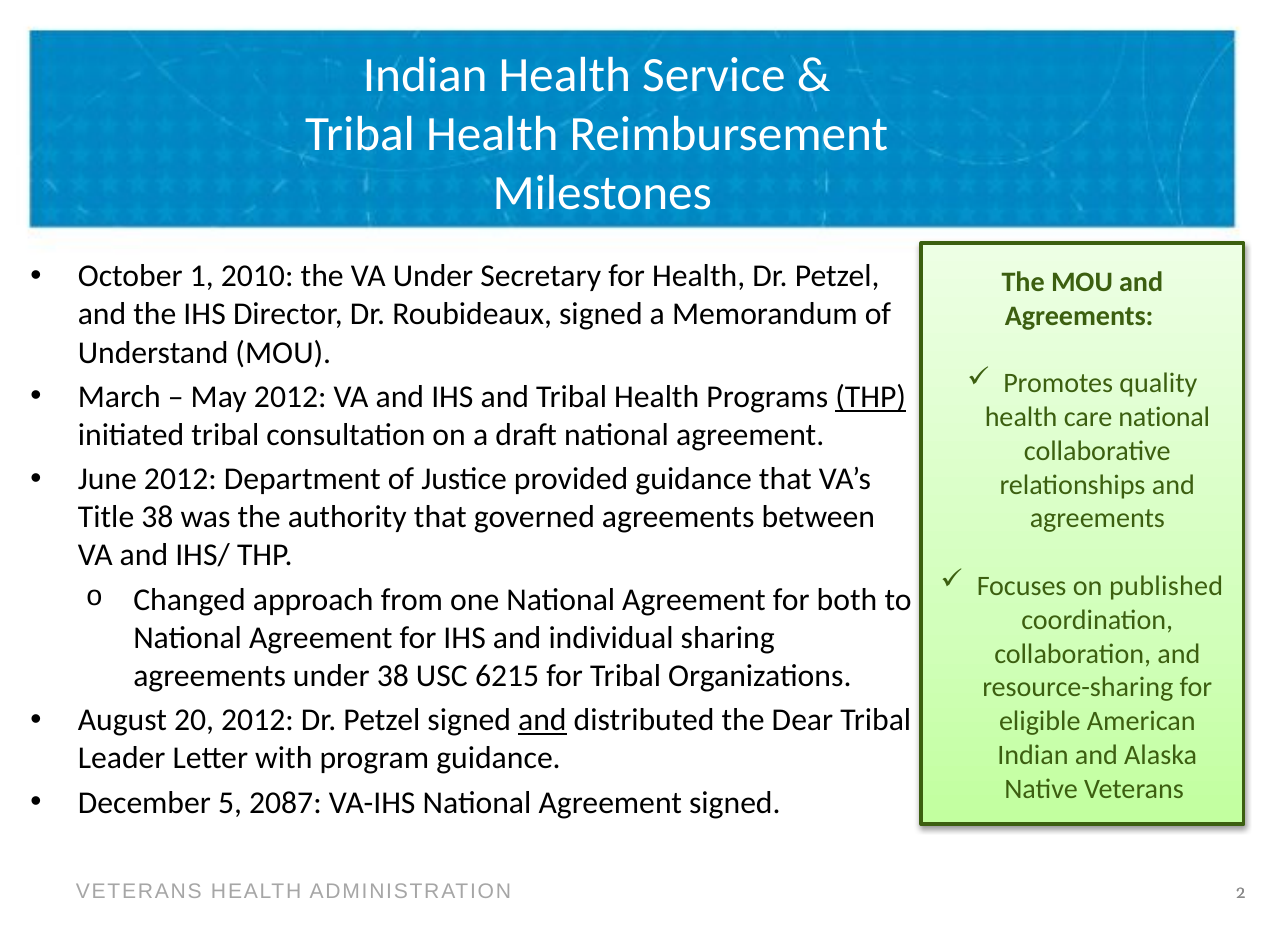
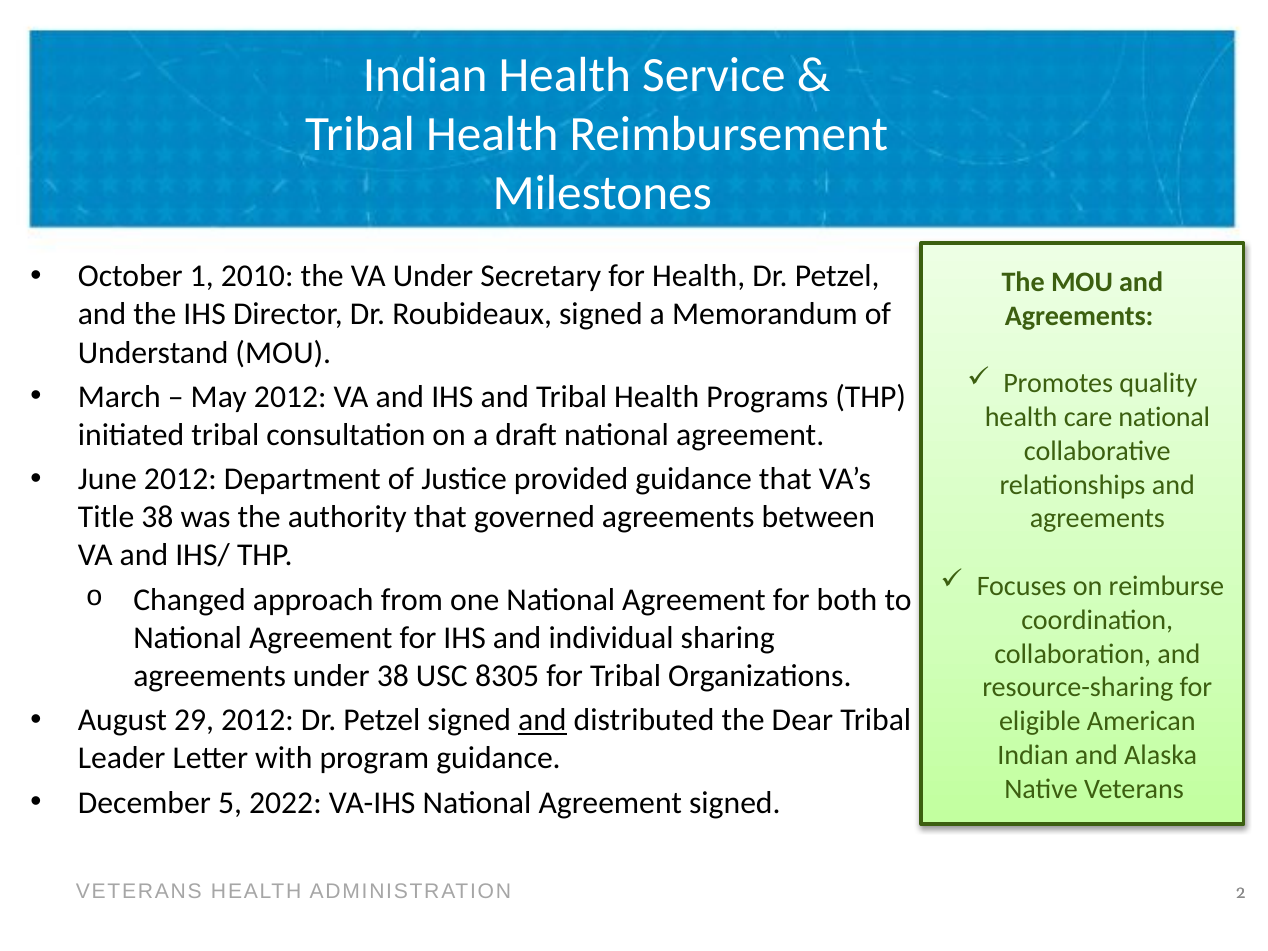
THP at (871, 397) underline: present -> none
published: published -> reimburse
6215: 6215 -> 8305
20: 20 -> 29
2087: 2087 -> 2022
